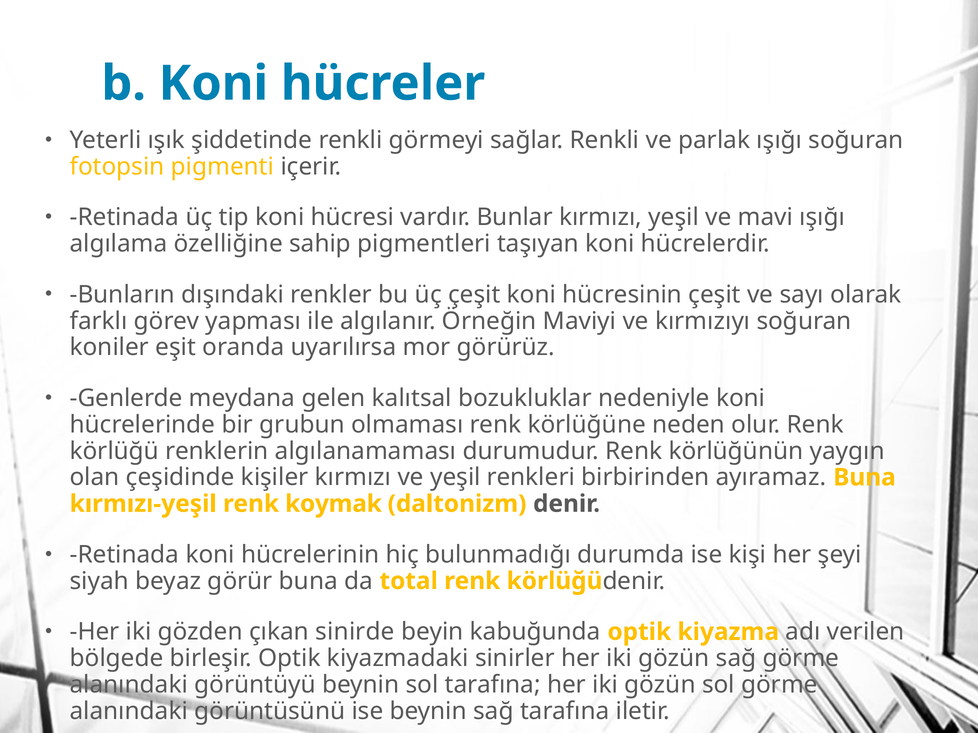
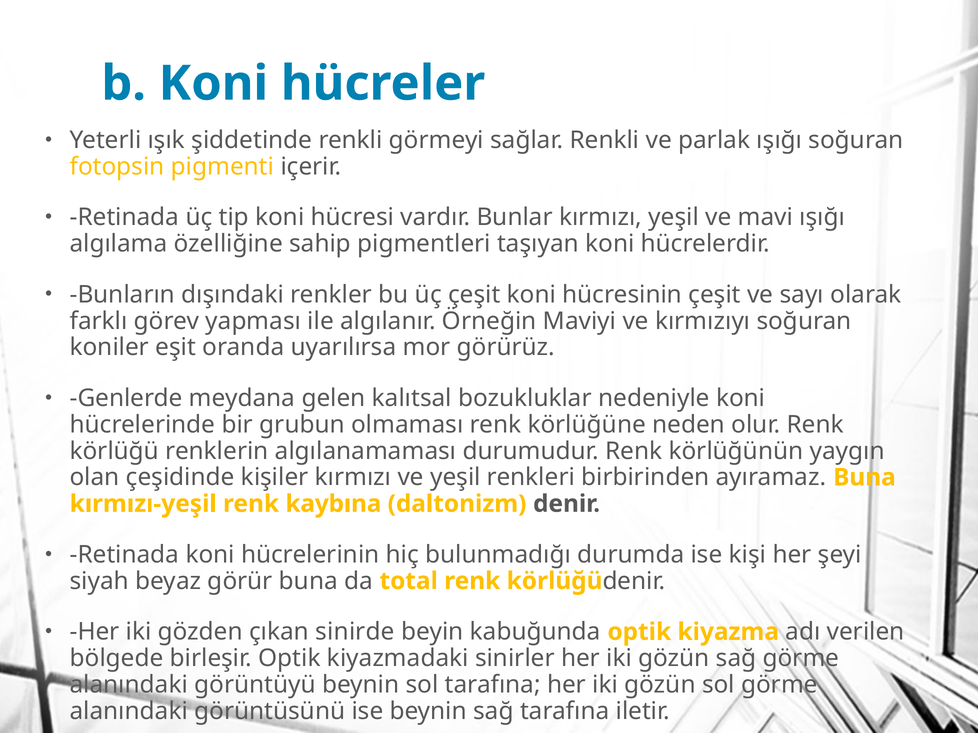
koymak: koymak -> kaybına
